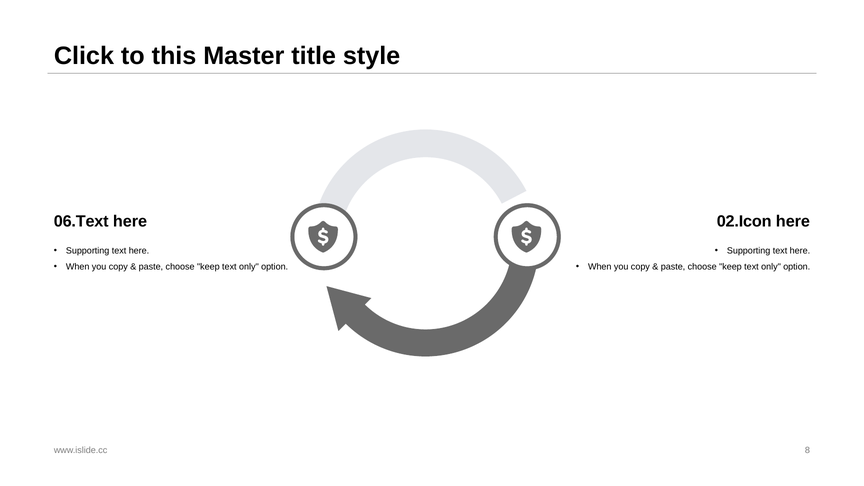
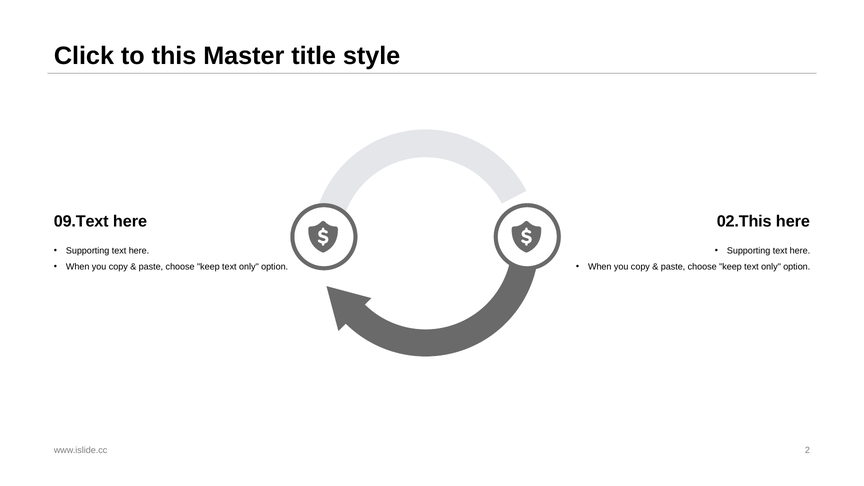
06.Text: 06.Text -> 09.Text
02.Icon: 02.Icon -> 02.This
8: 8 -> 2
